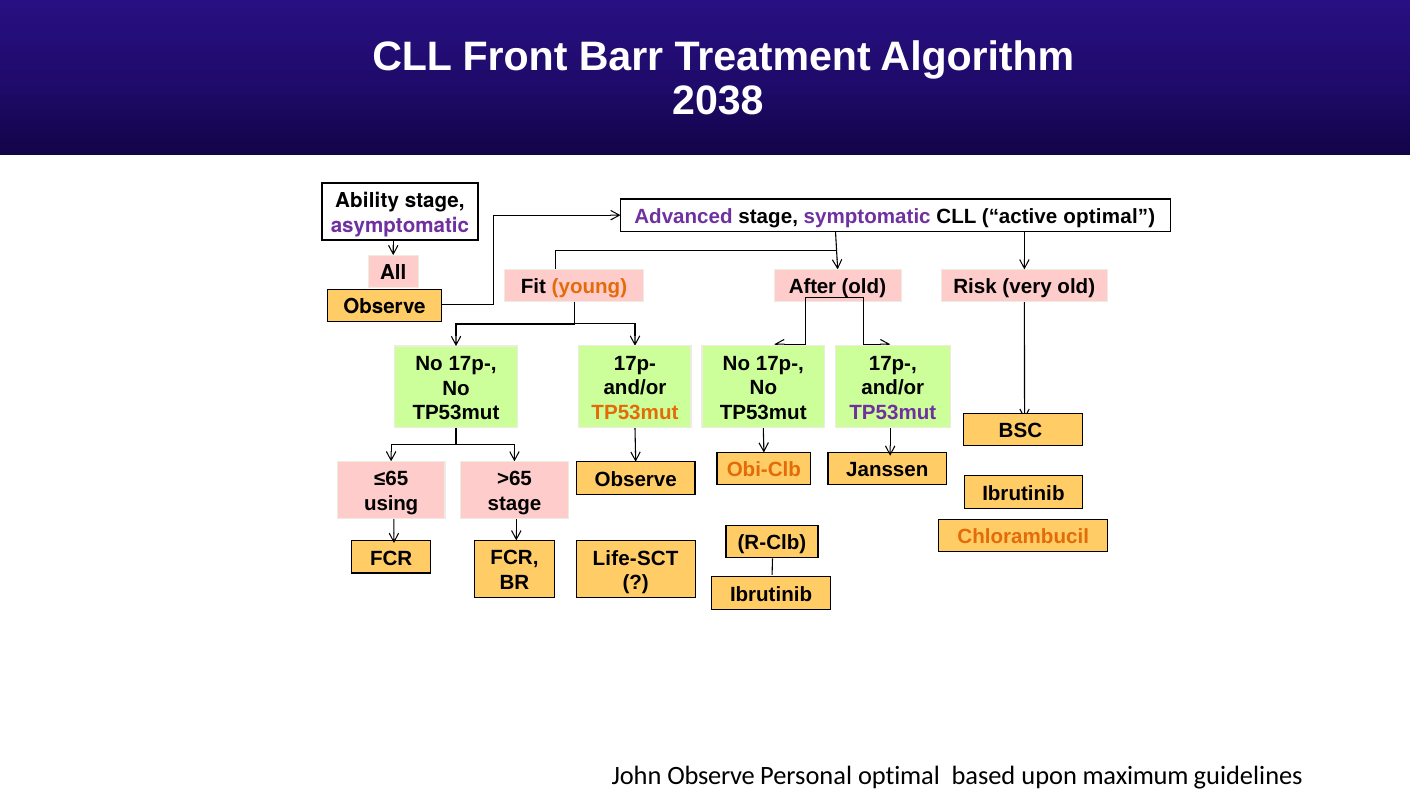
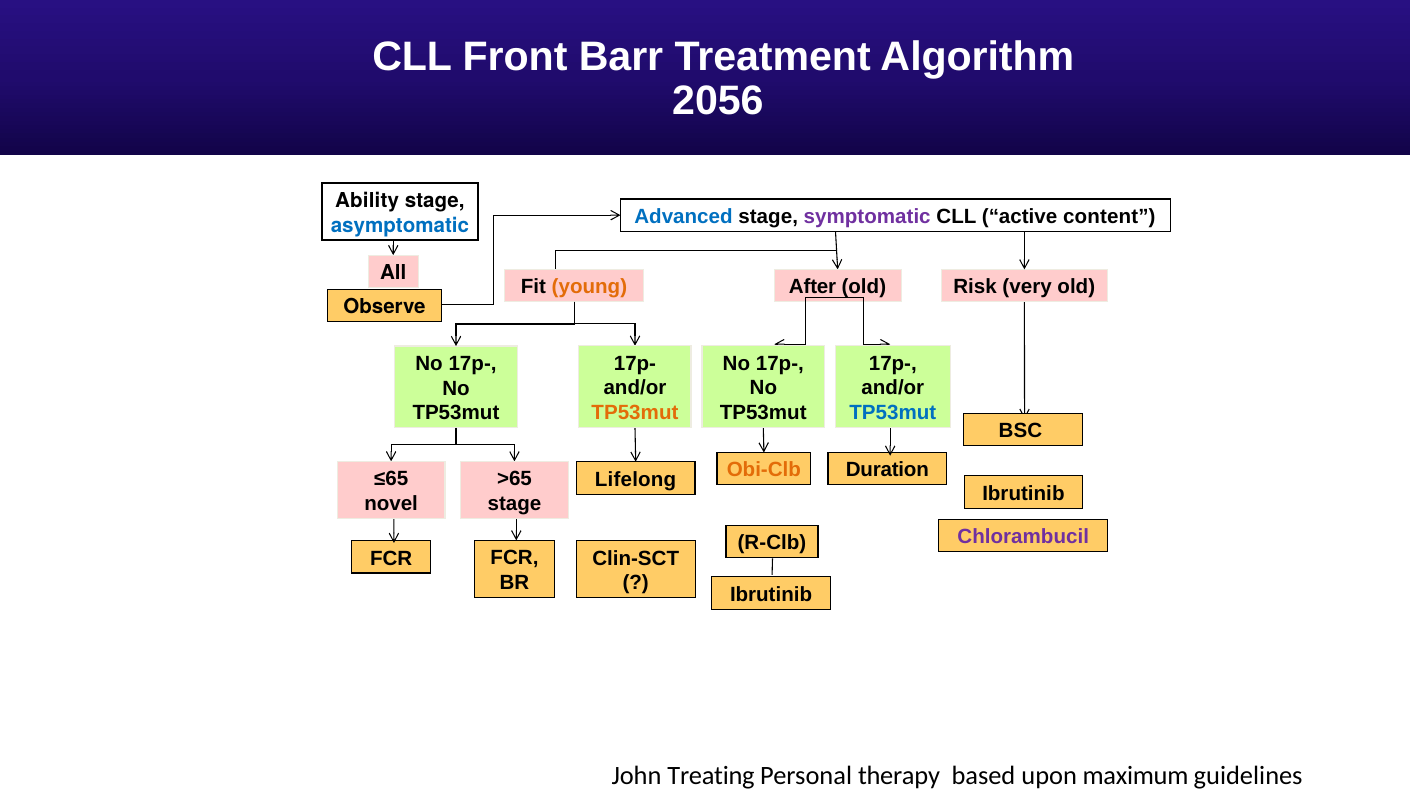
2038: 2038 -> 2056
Advanced colour: purple -> blue
active optimal: optimal -> content
asymptomatic colour: purple -> blue
TP53mut at (893, 413) colour: purple -> blue
Janssen: Janssen -> Duration
Observe at (636, 479): Observe -> Lifelong
using: using -> novel
Chlorambucil colour: orange -> purple
Life-SCT: Life-SCT -> Clin-SCT
John Observe: Observe -> Treating
Personal optimal: optimal -> therapy
